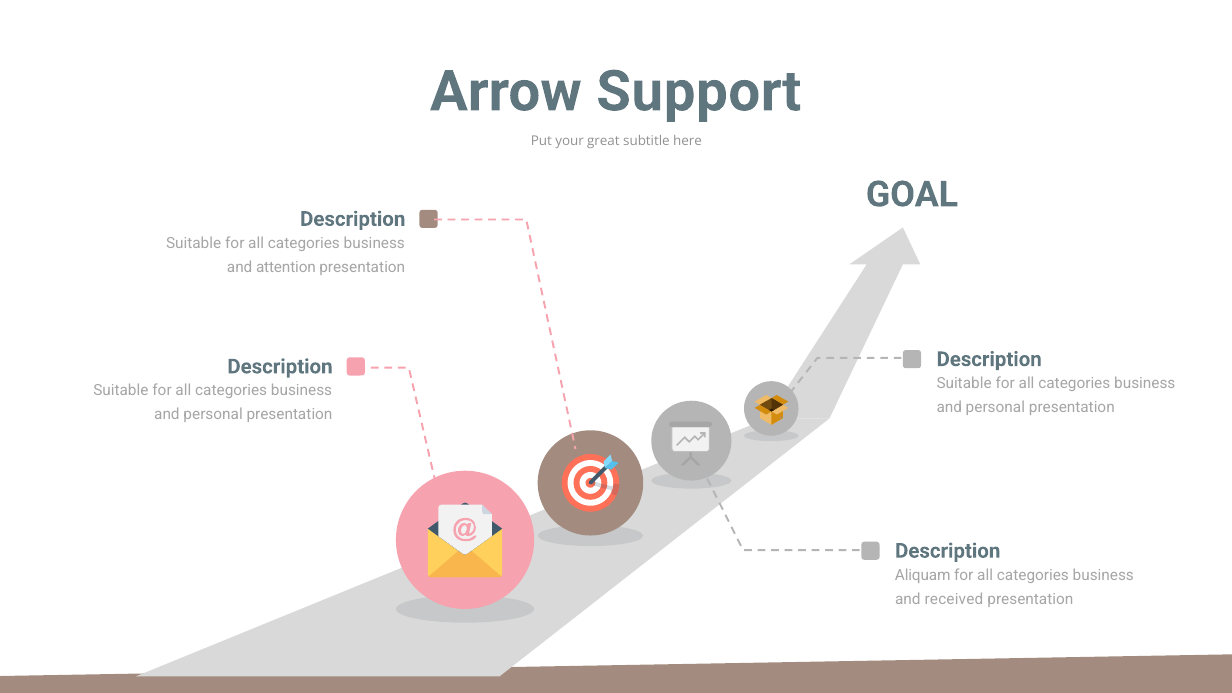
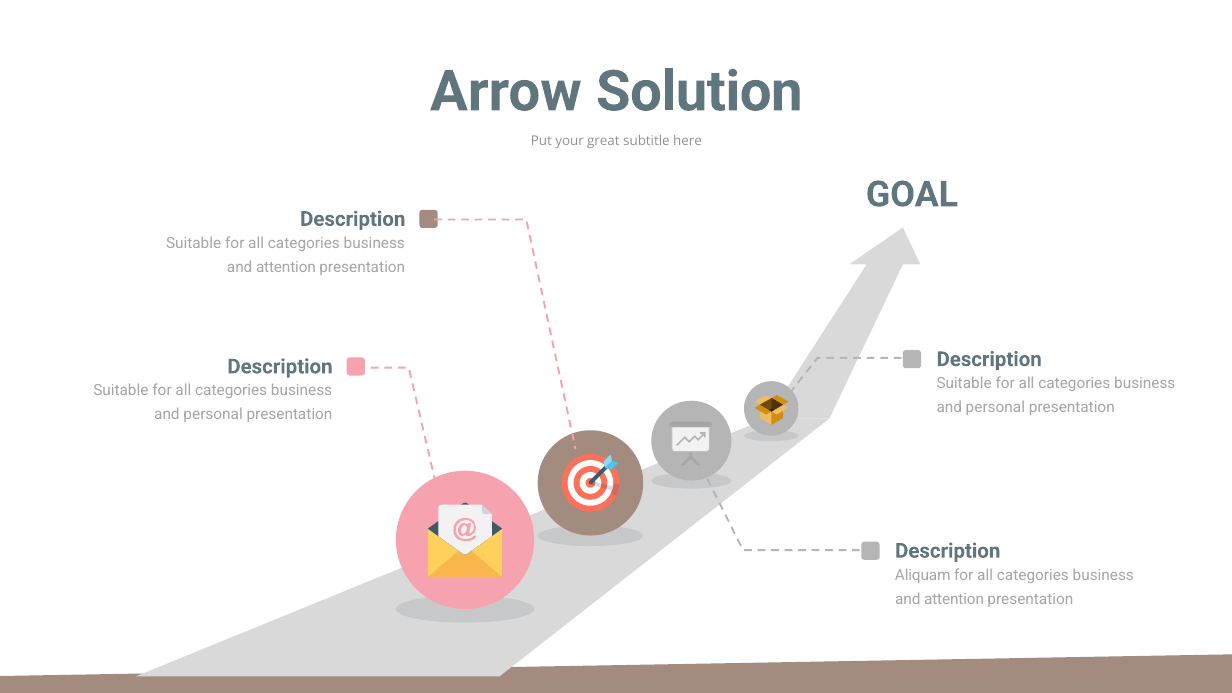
Support: Support -> Solution
received at (954, 599): received -> attention
